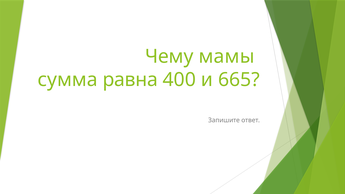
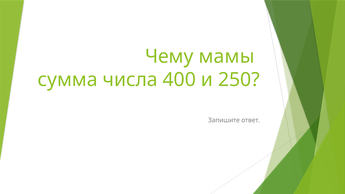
равна: равна -> числа
665: 665 -> 250
